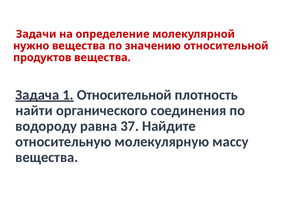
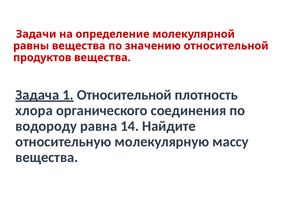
нужно: нужно -> равны
найти: найти -> хлора
37: 37 -> 14
